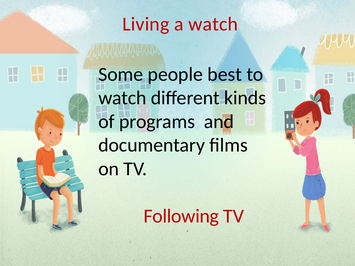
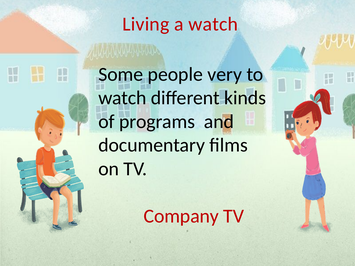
best: best -> very
Following: Following -> Company
